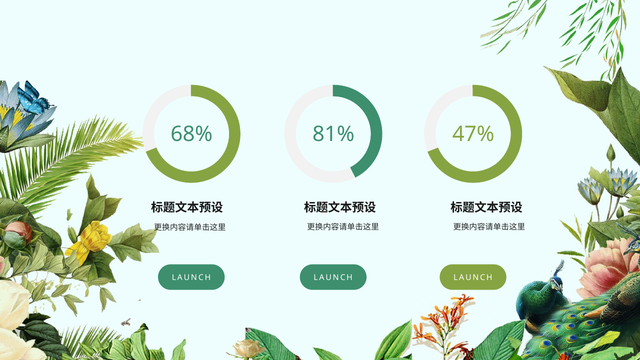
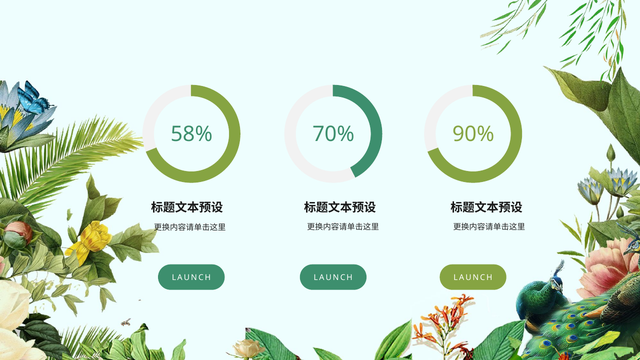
68%: 68% -> 58%
81%: 81% -> 70%
47%: 47% -> 90%
